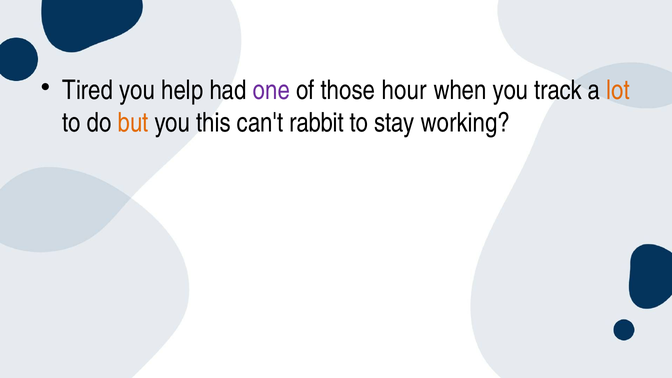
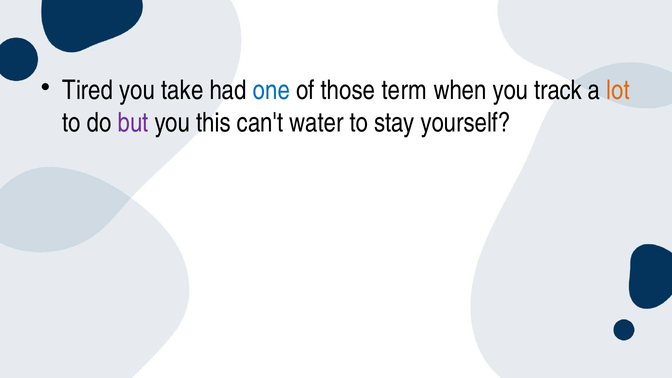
help: help -> take
one colour: purple -> blue
hour: hour -> term
but colour: orange -> purple
rabbit: rabbit -> water
working: working -> yourself
